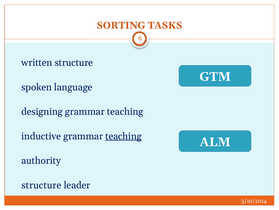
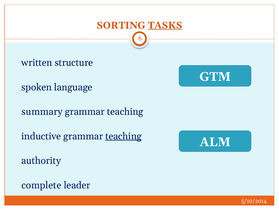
TASKS underline: none -> present
designing: designing -> summary
structure at (41, 185): structure -> complete
